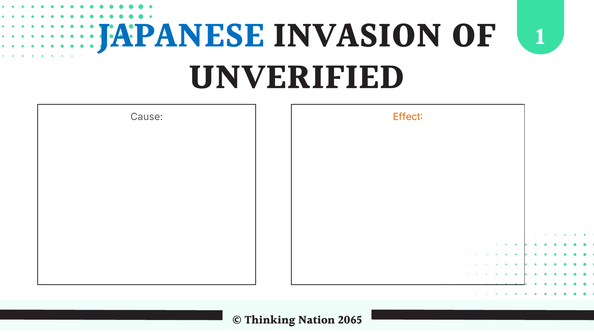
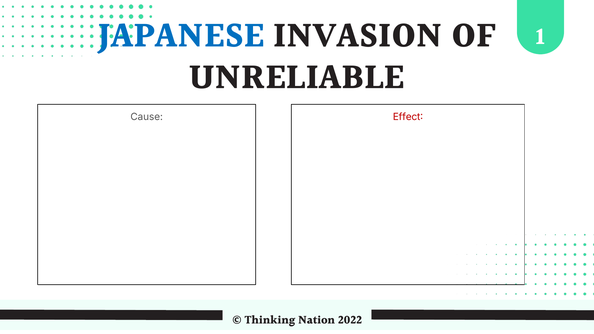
UNVERIFIED: UNVERIFIED -> UNRELIABLE
Effect colour: orange -> red
2065: 2065 -> 2022
